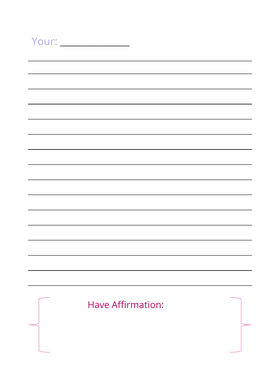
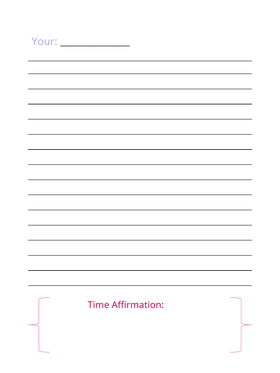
Have: Have -> Time
